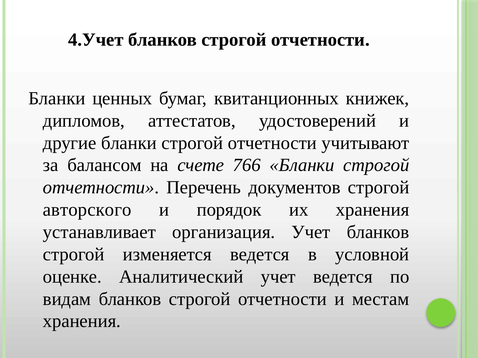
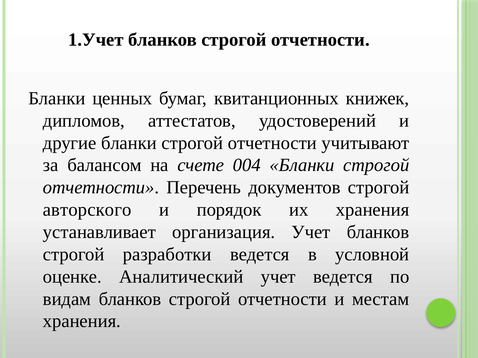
4.Учет: 4.Учет -> 1.Учет
766: 766 -> 004
изменяется: изменяется -> разработки
